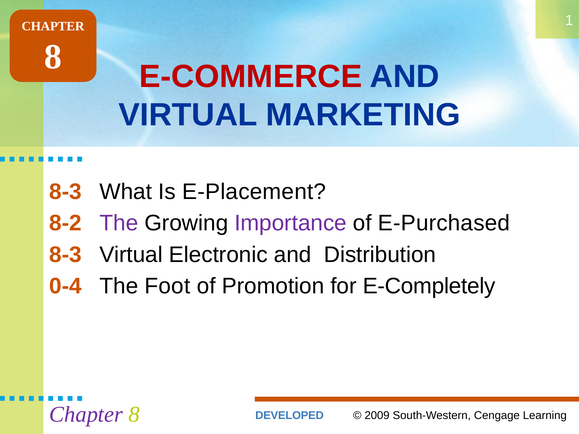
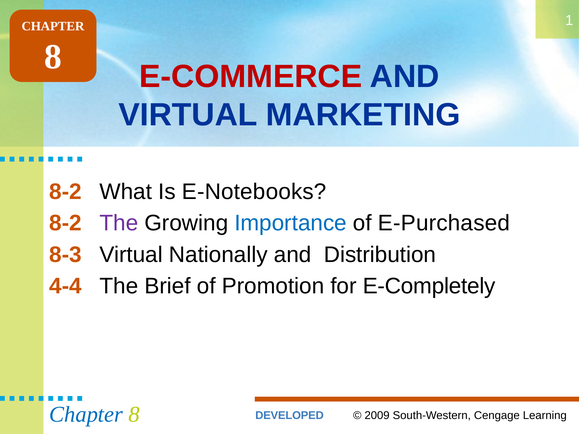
8-3 at (65, 192): 8-3 -> 8-2
E-Placement: E-Placement -> E-Notebooks
Importance colour: purple -> blue
Electronic: Electronic -> Nationally
0-4: 0-4 -> 4-4
Foot: Foot -> Brief
Chapter at (86, 415) colour: purple -> blue
